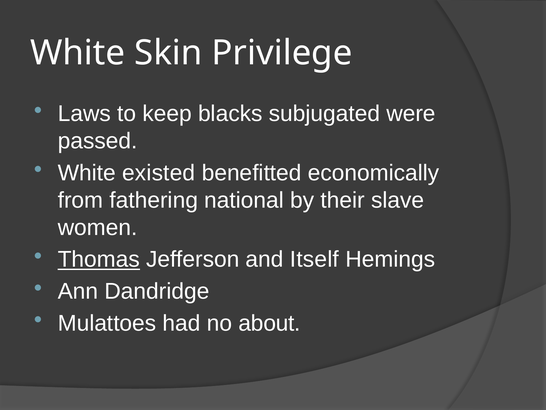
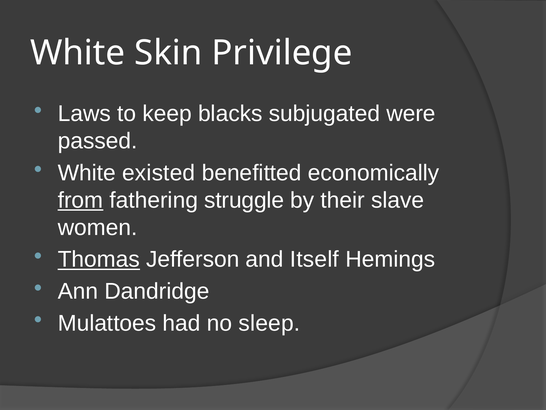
from underline: none -> present
national: national -> struggle
about: about -> sleep
